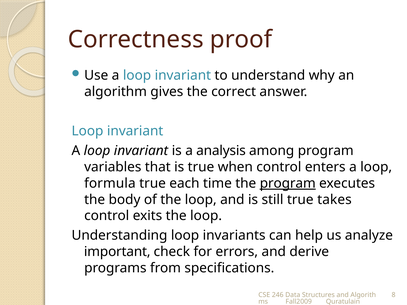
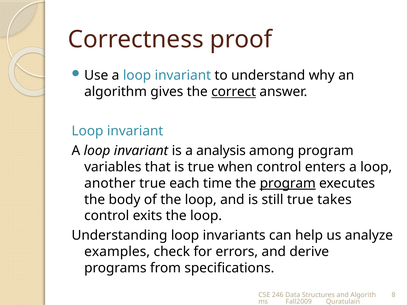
correct underline: none -> present
formula: formula -> another
important: important -> examples
